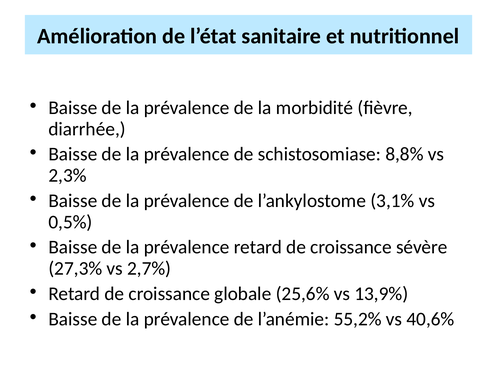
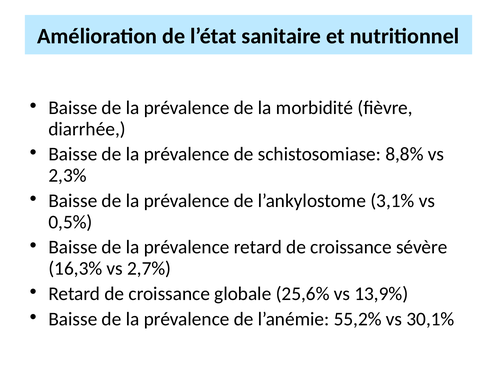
27,3%: 27,3% -> 16,3%
40,6%: 40,6% -> 30,1%
